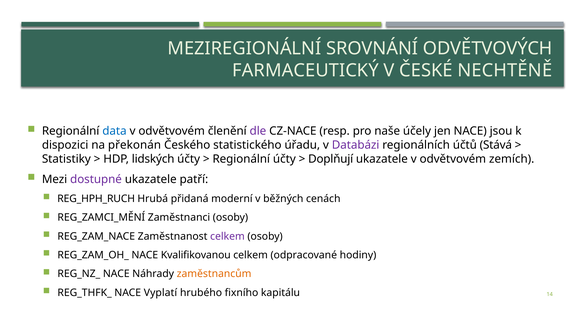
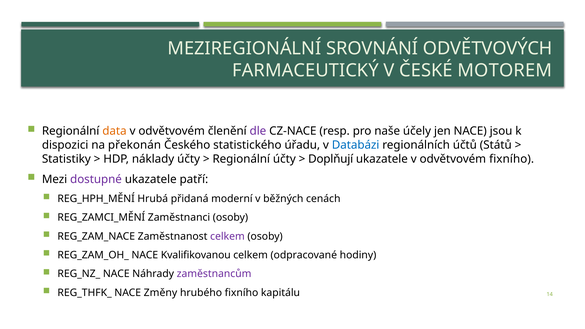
NECHTĚNĚ: NECHTĚNĚ -> MOTOREM
data colour: blue -> orange
Databázi colour: purple -> blue
Stává: Stává -> Států
lidských: lidských -> náklady
odvětvovém zemích: zemích -> fixního
REG_HPH_RUCH: REG_HPH_RUCH -> REG_HPH_MĚNÍ
zaměstnancům colour: orange -> purple
Vyplatí: Vyplatí -> Změny
